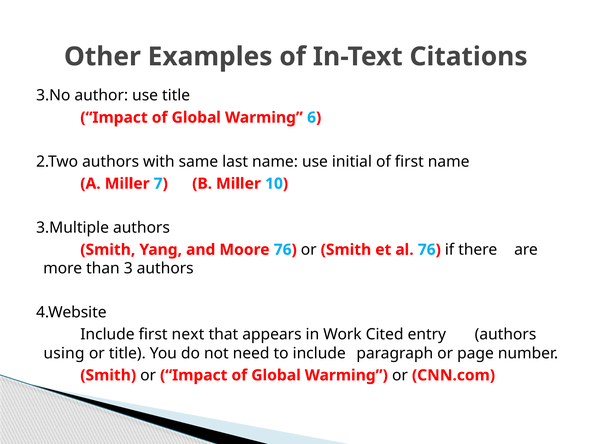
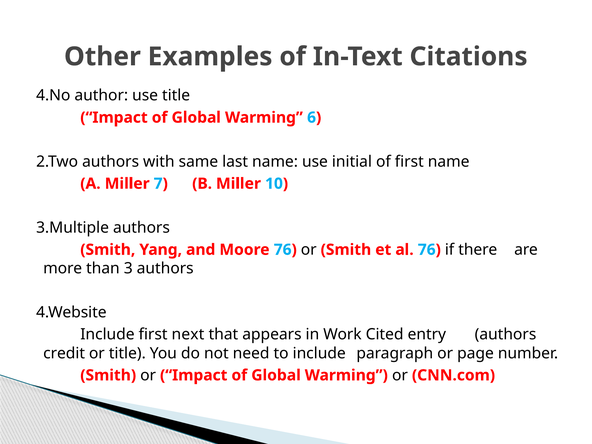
3.No: 3.No -> 4.No
using: using -> credit
